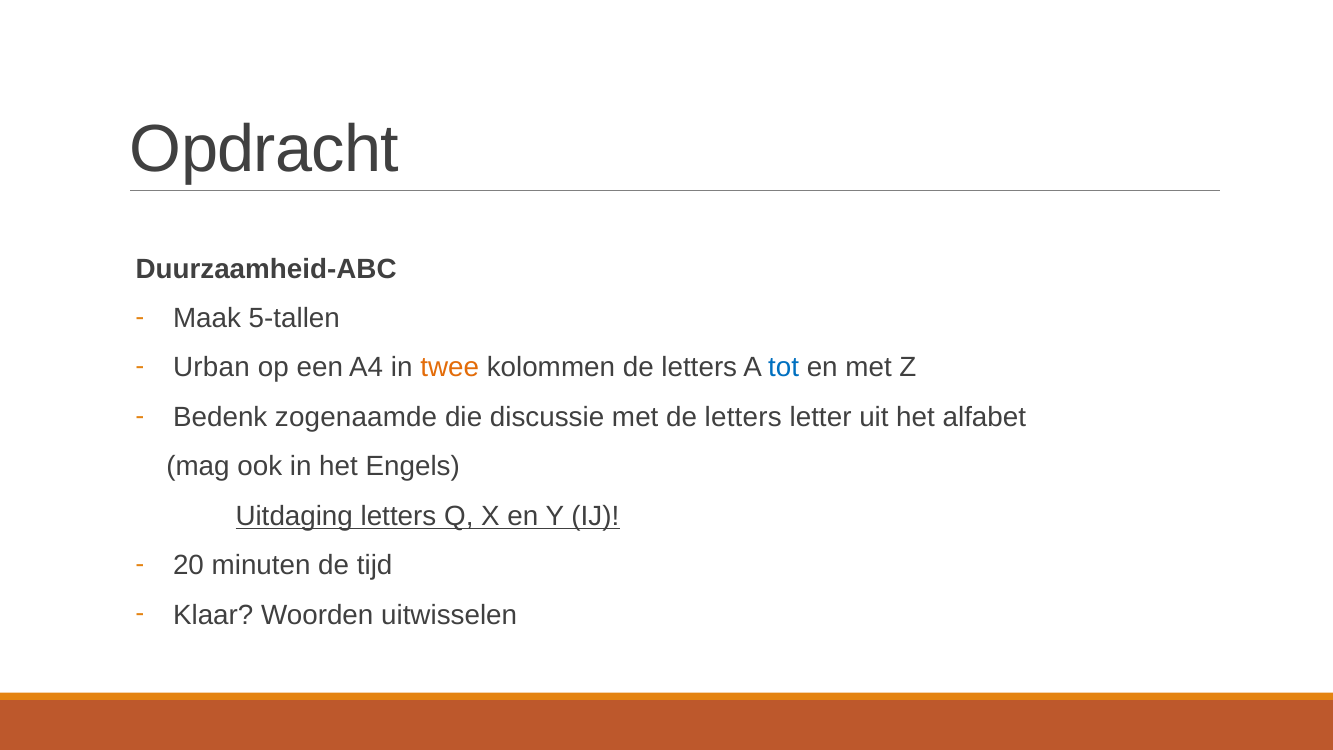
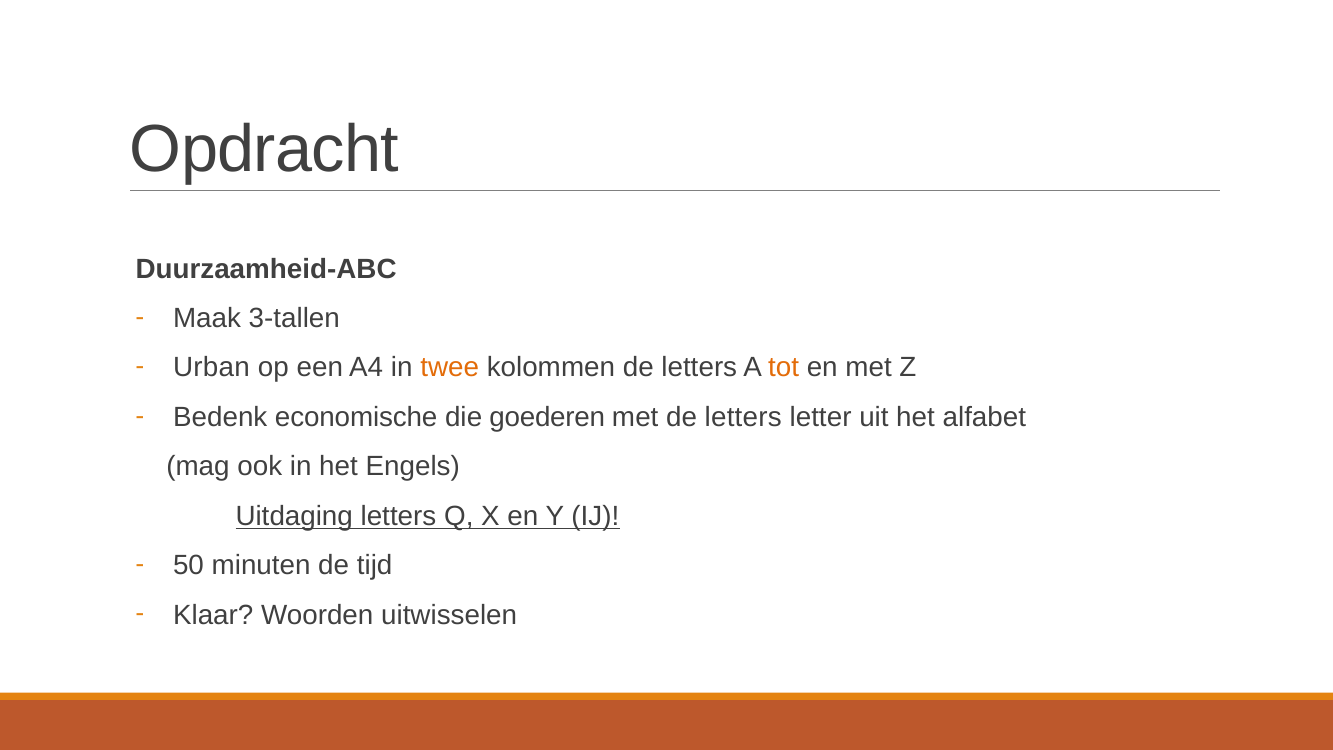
5-tallen: 5-tallen -> 3-tallen
tot colour: blue -> orange
zogenaamde: zogenaamde -> economische
discussie: discussie -> goederen
20: 20 -> 50
